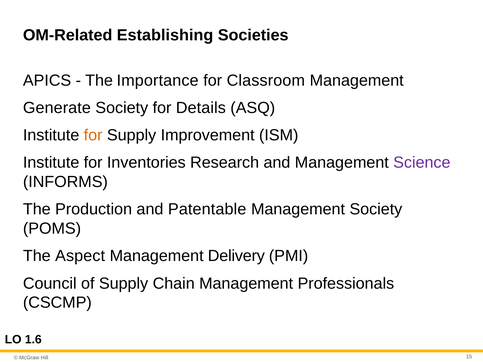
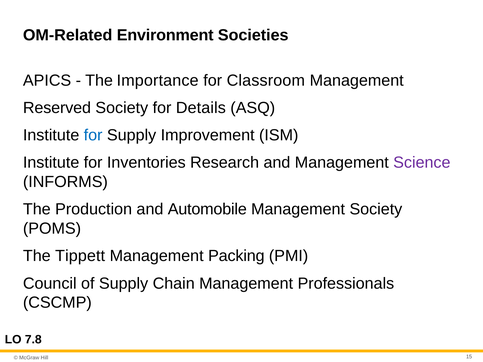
Establishing: Establishing -> Environment
Generate: Generate -> Reserved
for at (93, 135) colour: orange -> blue
Patentable: Patentable -> Automobile
Aspect: Aspect -> Tippett
Delivery: Delivery -> Packing
1.6: 1.6 -> 7.8
